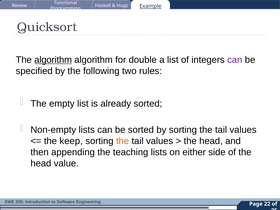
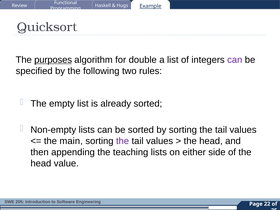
The algorithm: algorithm -> purposes
keep: keep -> main
the at (123, 141) colour: orange -> purple
